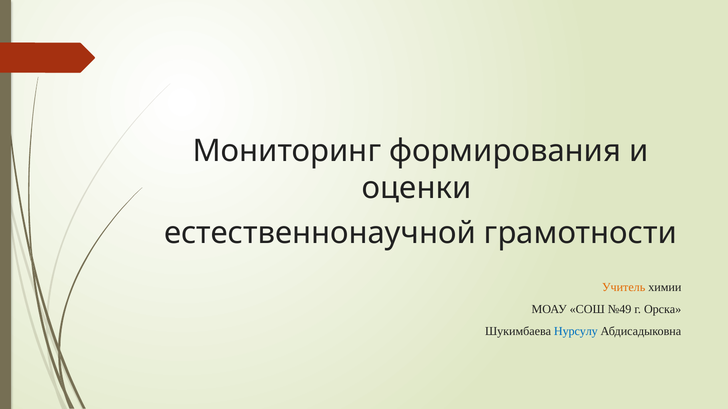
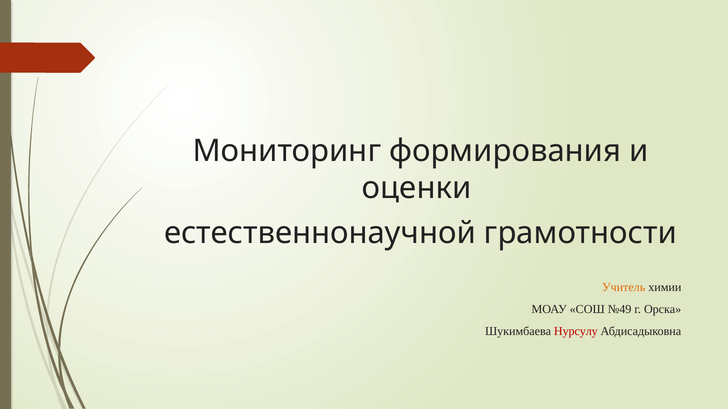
Нурсулу colour: blue -> red
